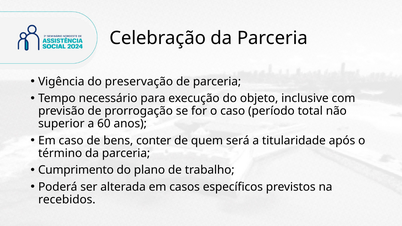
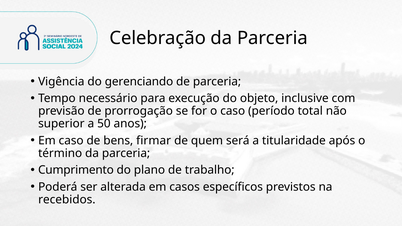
preservação: preservação -> gerenciando
60: 60 -> 50
conter: conter -> firmar
